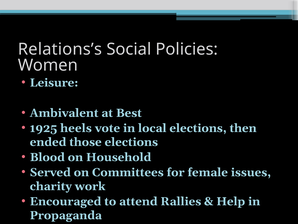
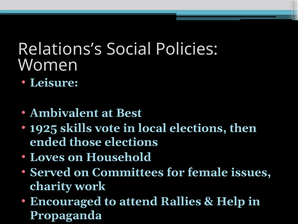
heels: heels -> skills
Blood: Blood -> Loves
